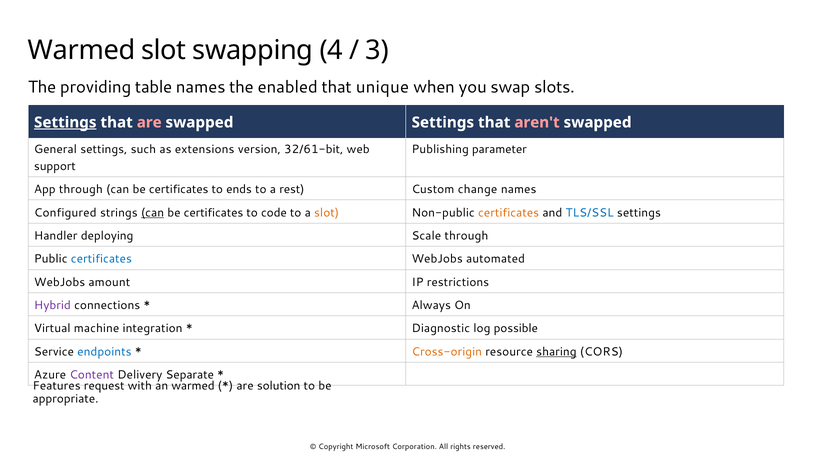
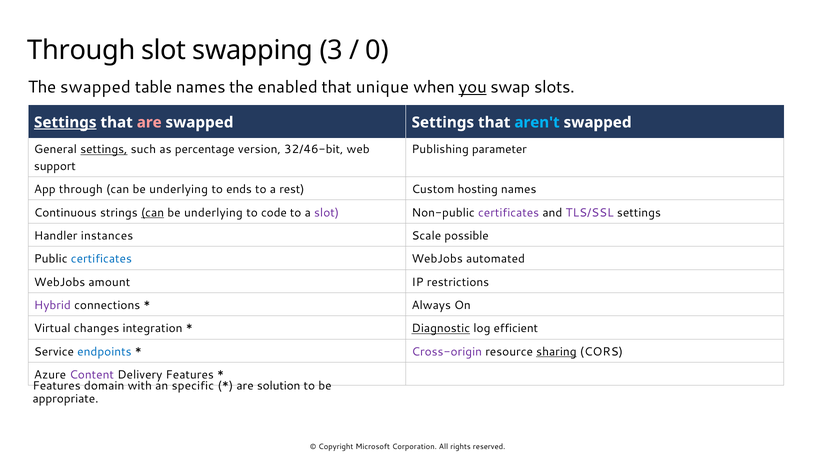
Warmed at (82, 50): Warmed -> Through
4: 4 -> 3
3: 3 -> 0
The providing: providing -> swapped
you underline: none -> present
aren't colour: pink -> light blue
settings at (104, 149) underline: none -> present
extensions: extensions -> percentage
32/61-bit: 32/61-bit -> 32/46-bit
certificates at (179, 189): certificates -> underlying
change: change -> hosting
Configured: Configured -> Continuous
certificates at (214, 212): certificates -> underlying
slot at (327, 212) colour: orange -> purple
certificates at (509, 212) colour: orange -> purple
TLS/SSL colour: blue -> purple
deploying: deploying -> instances
Scale through: through -> possible
machine: machine -> changes
Diagnostic underline: none -> present
possible: possible -> efficient
Cross-origin colour: orange -> purple
Delivery Separate: Separate -> Features
request: request -> domain
an warmed: warmed -> specific
